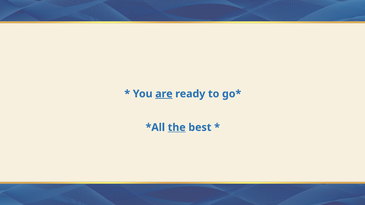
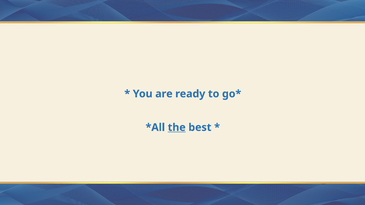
are underline: present -> none
